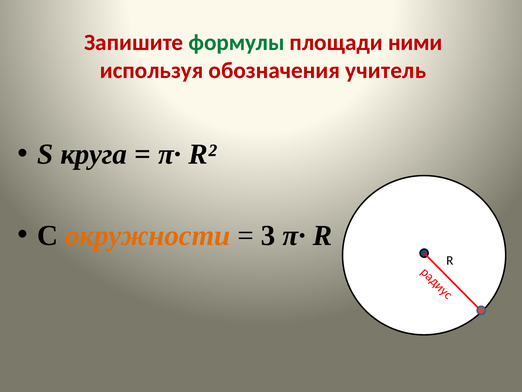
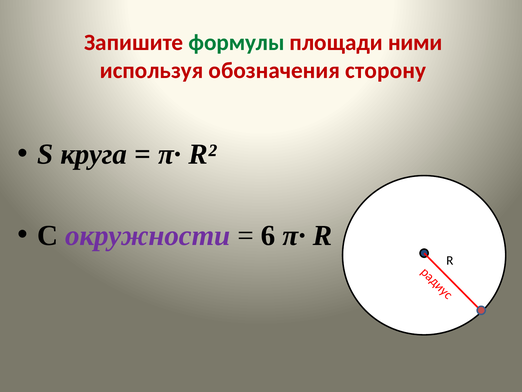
учитель: учитель -> сторону
окружности colour: orange -> purple
3: 3 -> 6
